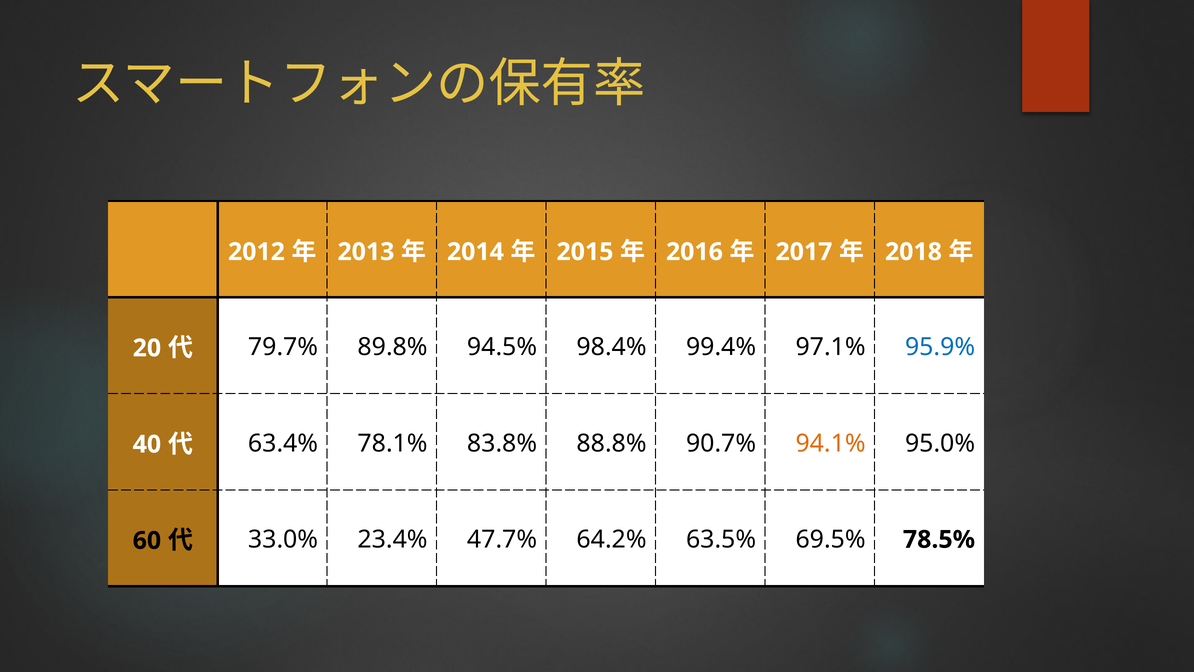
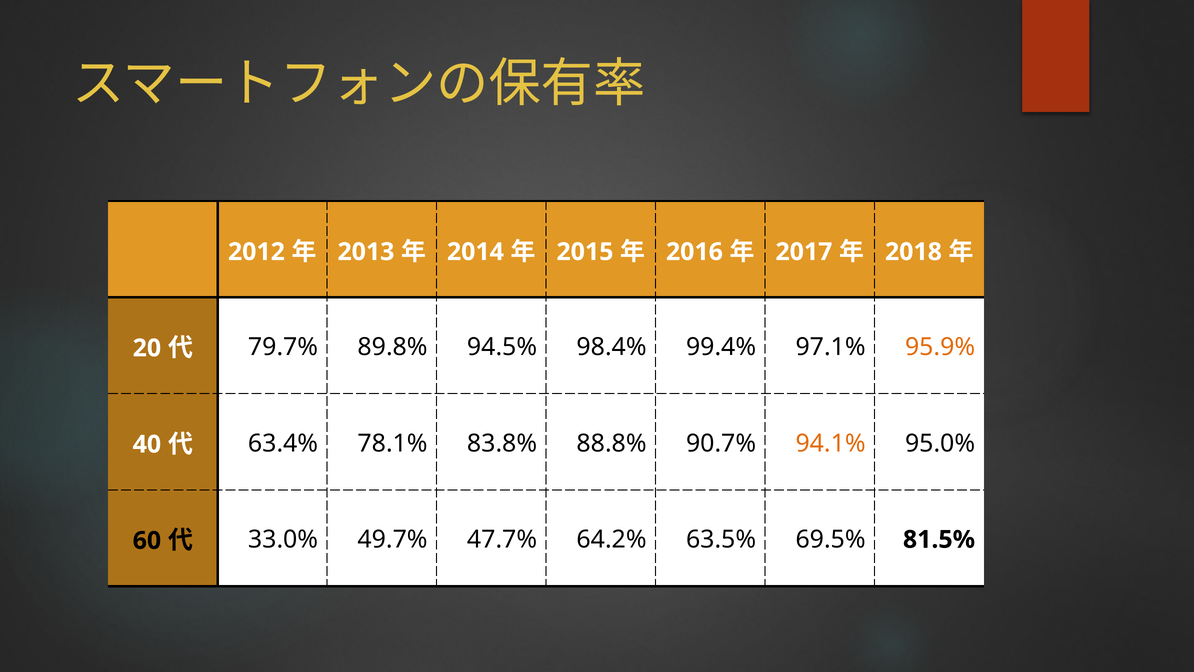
95.9% colour: blue -> orange
23.4%: 23.4% -> 49.7%
78.5%: 78.5% -> 81.5%
